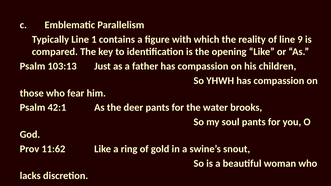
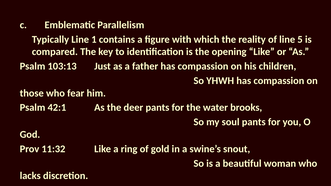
9: 9 -> 5
11:62: 11:62 -> 11:32
